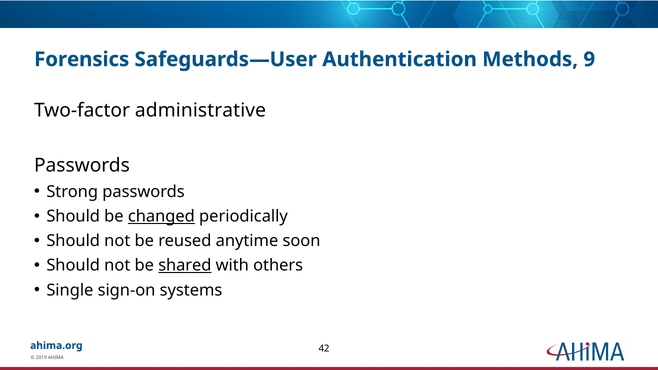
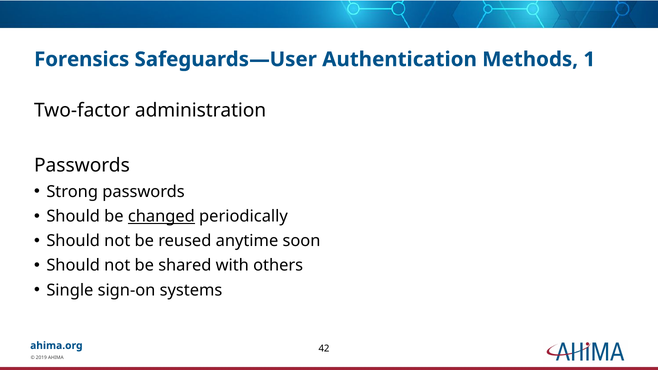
9: 9 -> 1
administrative: administrative -> administration
shared underline: present -> none
